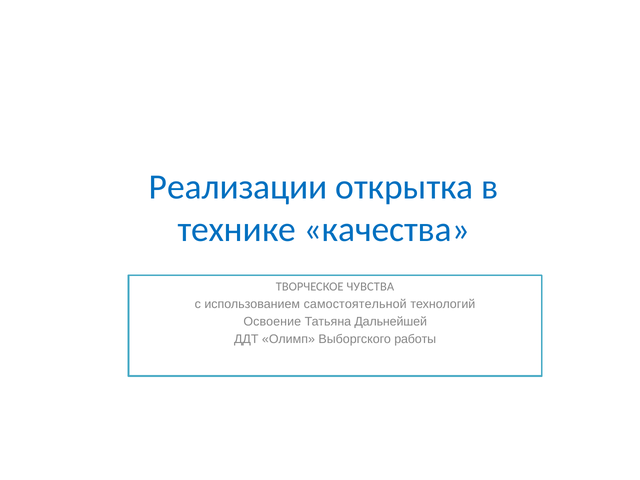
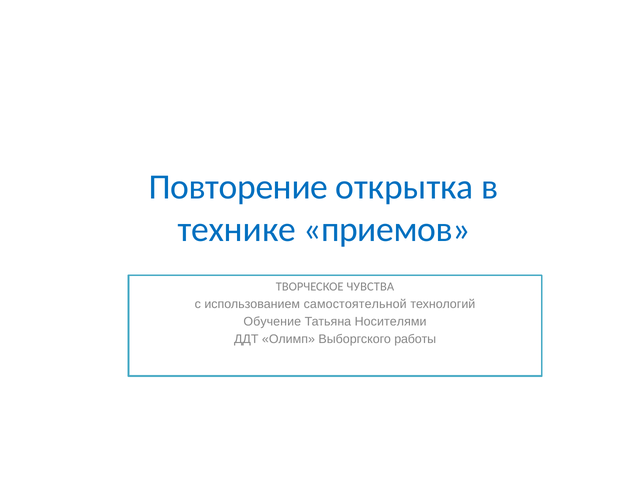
Реализации: Реализации -> Повторение
качества: качества -> приемов
Освоение: Освоение -> Обучение
Дальнейшей: Дальнейшей -> Носителями
